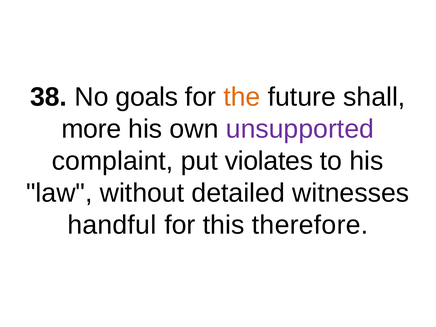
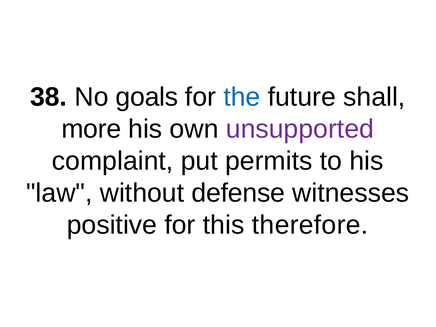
the colour: orange -> blue
violates: violates -> permits
detailed: detailed -> defense
handful: handful -> positive
